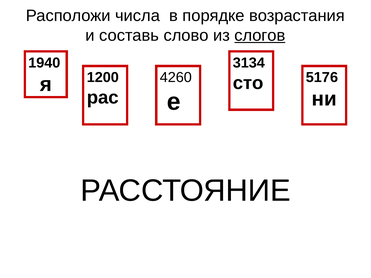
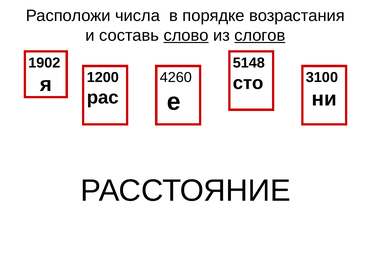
слово underline: none -> present
1940: 1940 -> 1902
3134: 3134 -> 5148
5176: 5176 -> 3100
